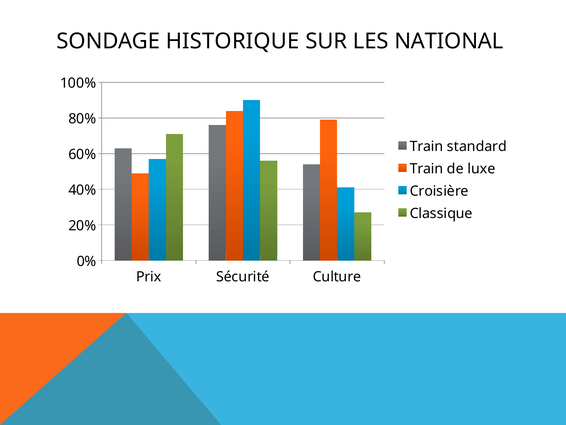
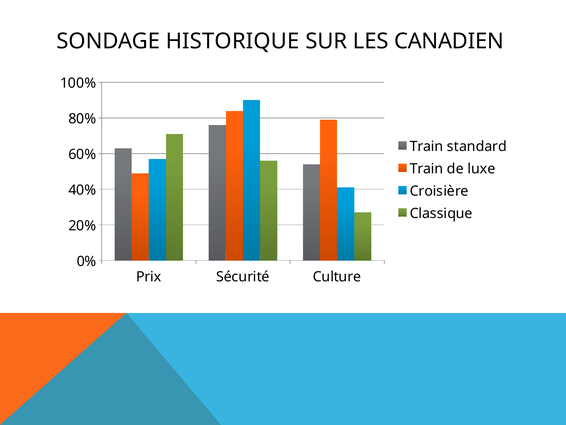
NATIONAL: NATIONAL -> CANADIEN
